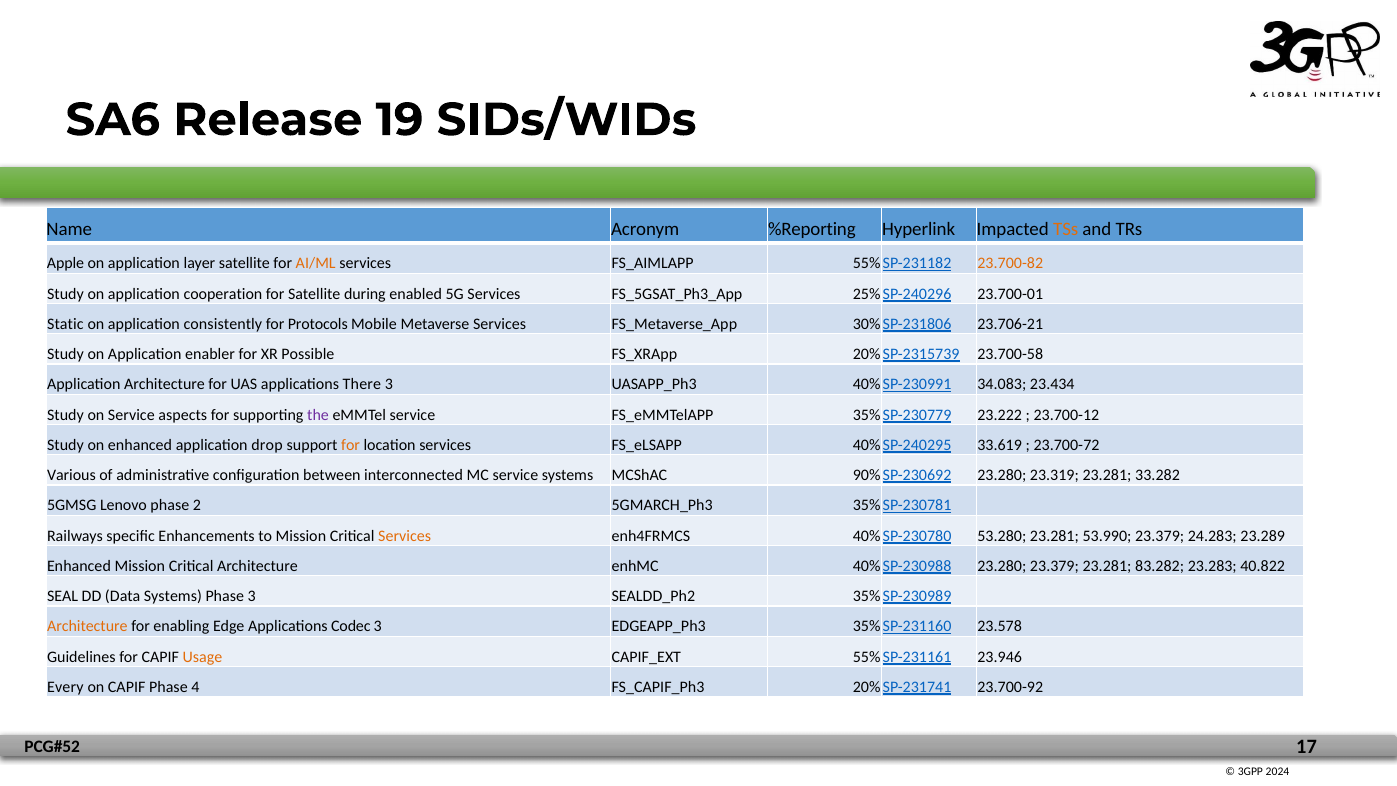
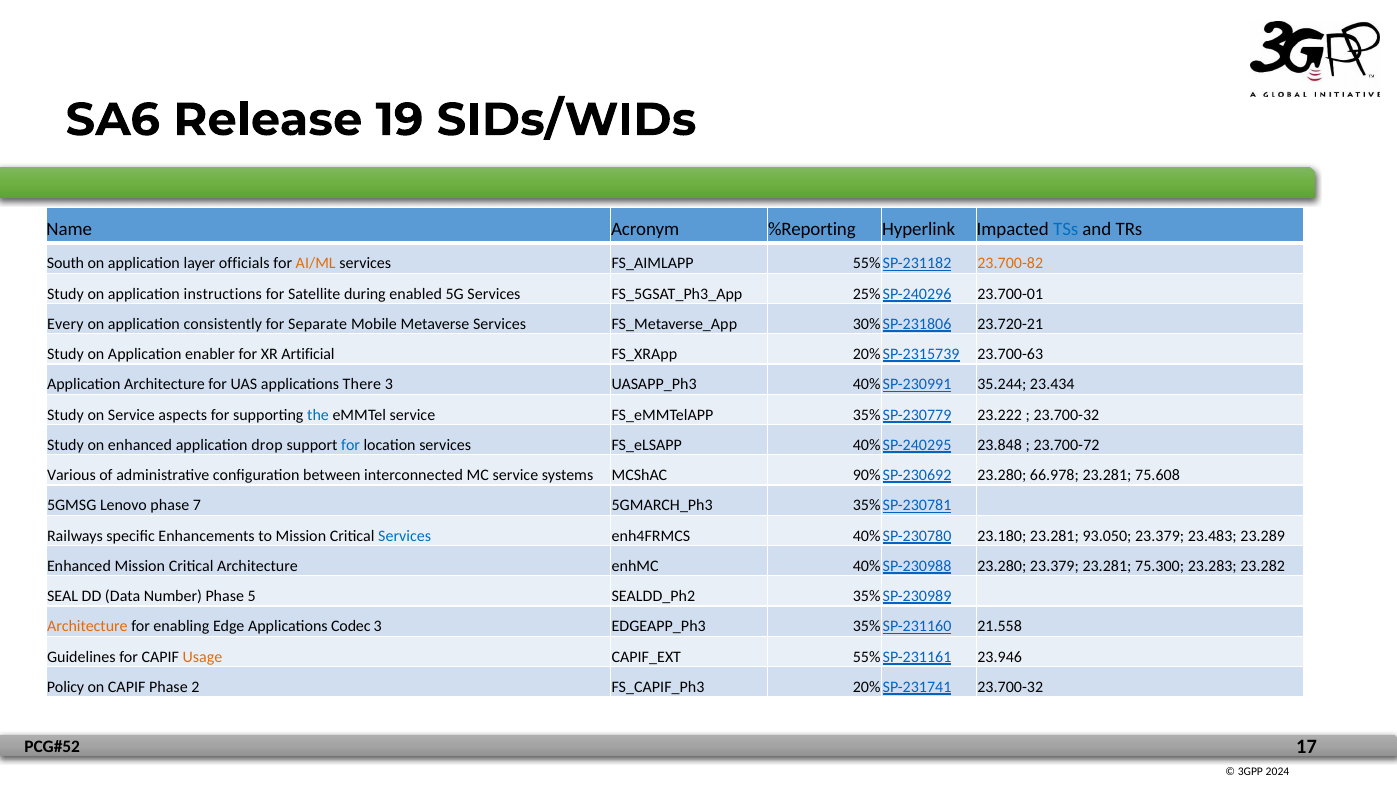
TSs colour: orange -> blue
Apple: Apple -> South
layer satellite: satellite -> officials
cooperation: cooperation -> instructions
Static: Static -> Every
Protocols: Protocols -> Separate
23.706-21: 23.706-21 -> 23.720-21
Possible: Possible -> Artificial
23.700-58: 23.700-58 -> 23.700-63
34.083: 34.083 -> 35.244
the colour: purple -> blue
23.700-12 at (1066, 415): 23.700-12 -> 23.700-32
for at (351, 445) colour: orange -> blue
33.619: 33.619 -> 23.848
23.319: 23.319 -> 66.978
33.282: 33.282 -> 75.608
2: 2 -> 7
Services at (405, 536) colour: orange -> blue
53.280: 53.280 -> 23.180
53.990: 53.990 -> 93.050
24.283: 24.283 -> 23.483
83.282: 83.282 -> 75.300
40.822: 40.822 -> 23.282
Data Systems: Systems -> Number
Phase 3: 3 -> 5
23.578: 23.578 -> 21.558
Every: Every -> Policy
4: 4 -> 2
23.700-92 at (1010, 687): 23.700-92 -> 23.700-32
